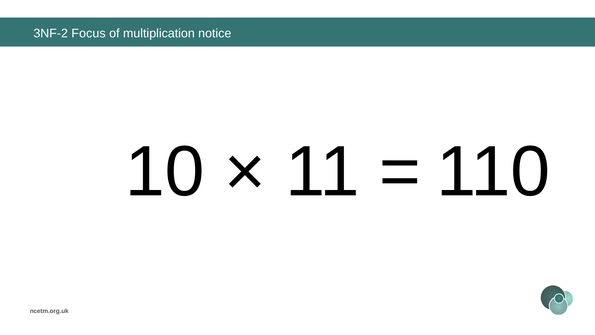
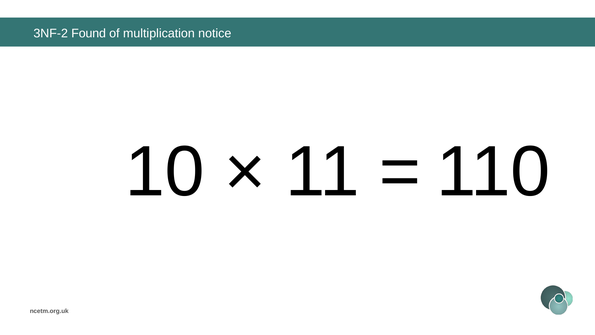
Focus: Focus -> Found
